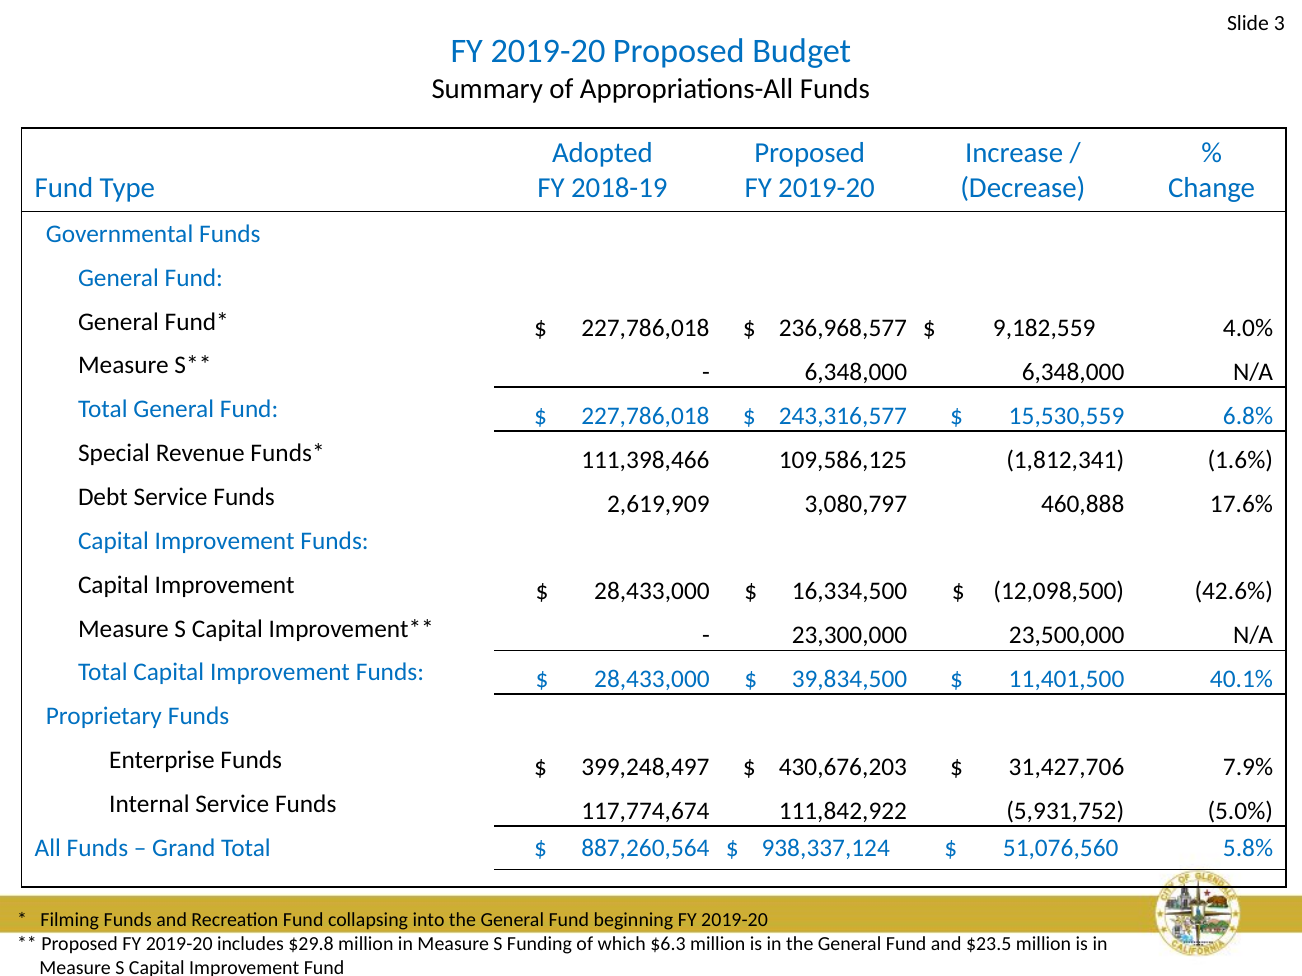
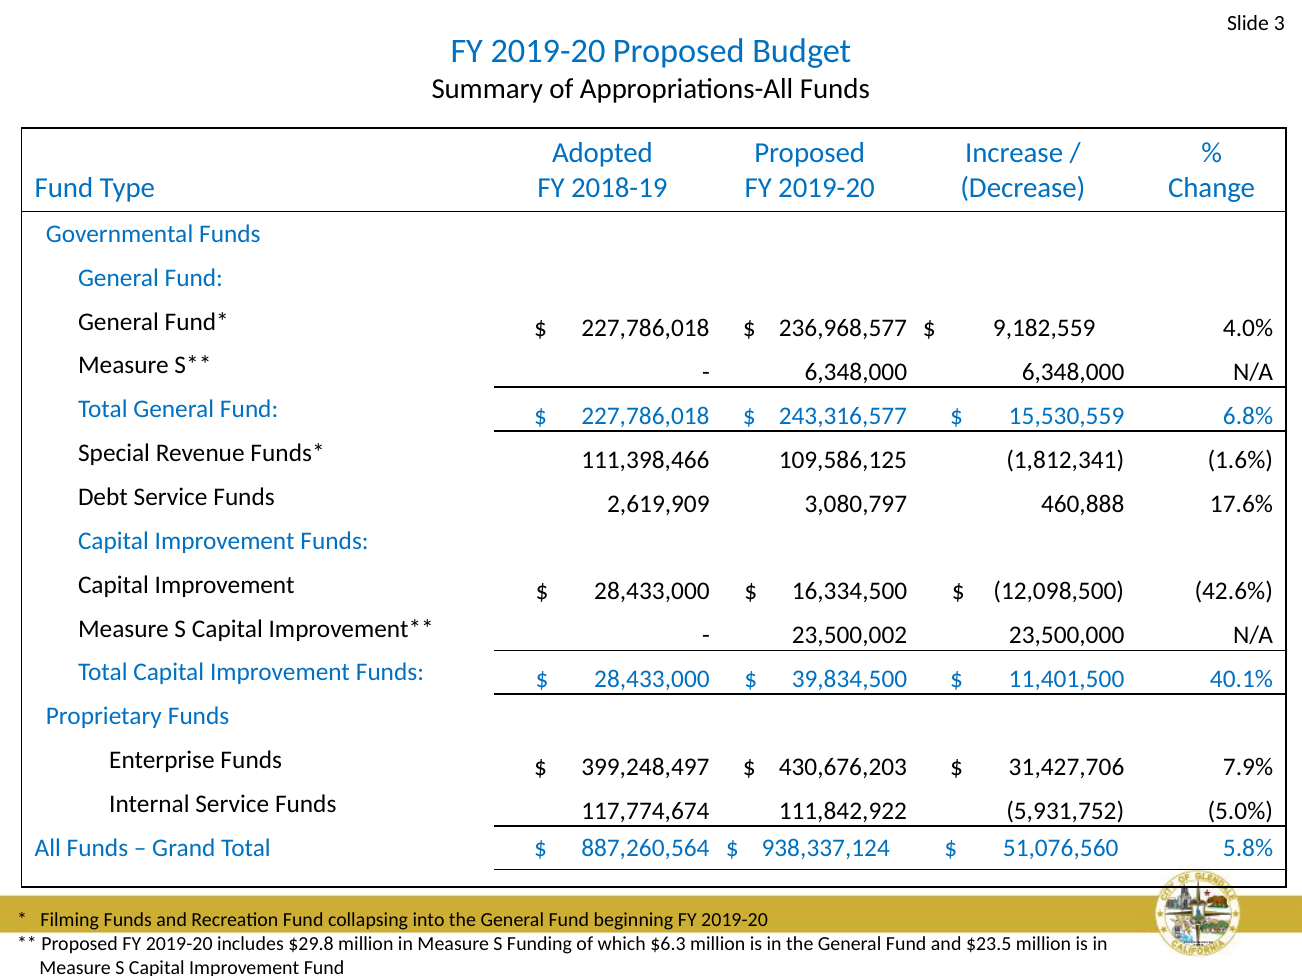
23,300,000: 23,300,000 -> 23,500,002
